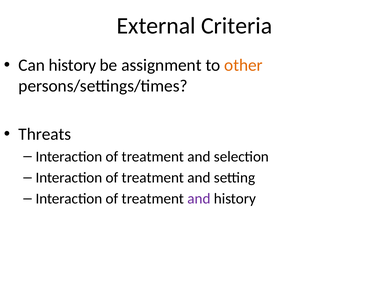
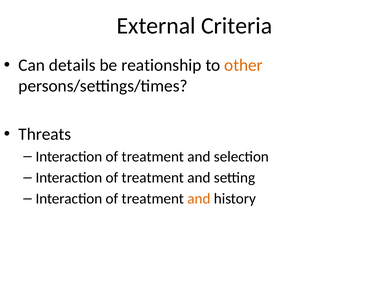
Can history: history -> details
assignment: assignment -> reationship
and at (199, 199) colour: purple -> orange
